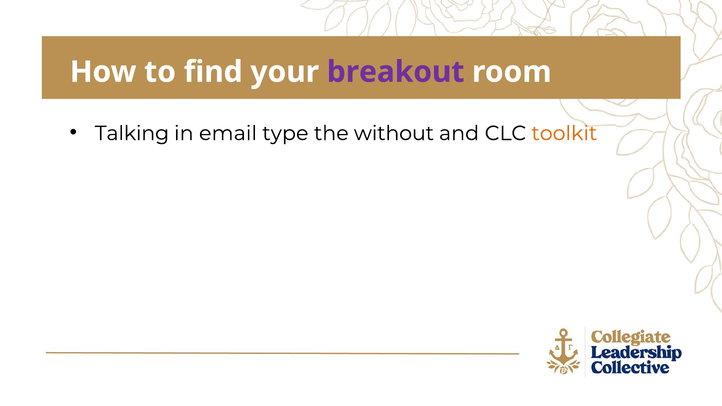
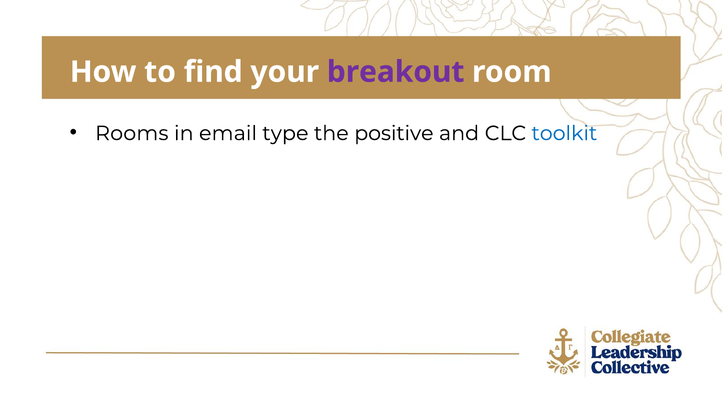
Talking: Talking -> Rooms
without: without -> positive
toolkit colour: orange -> blue
